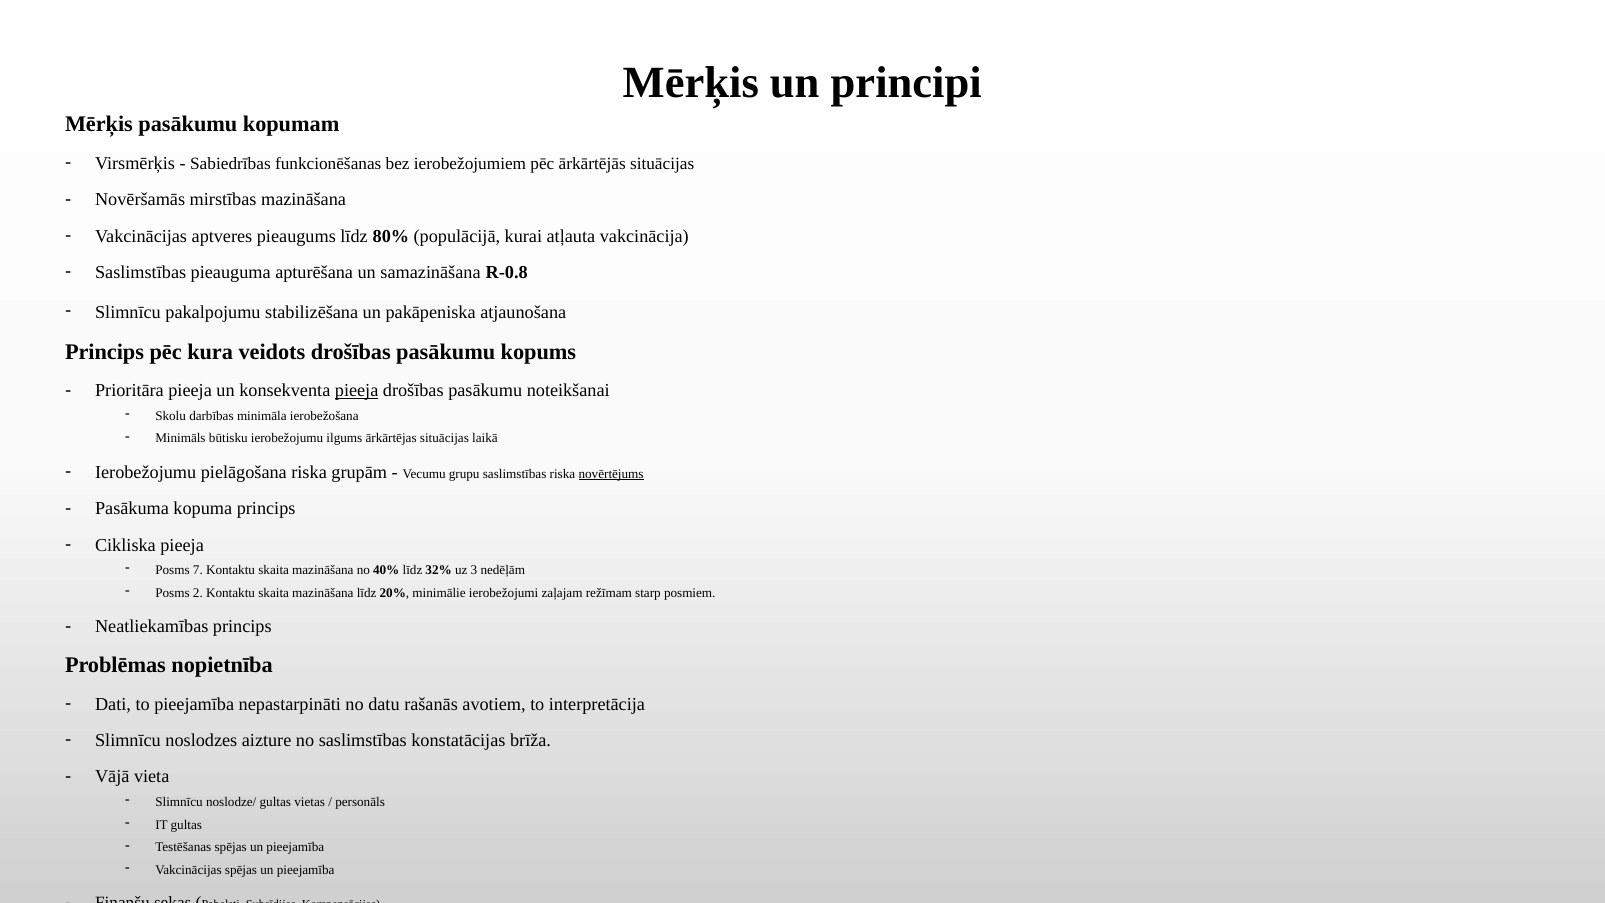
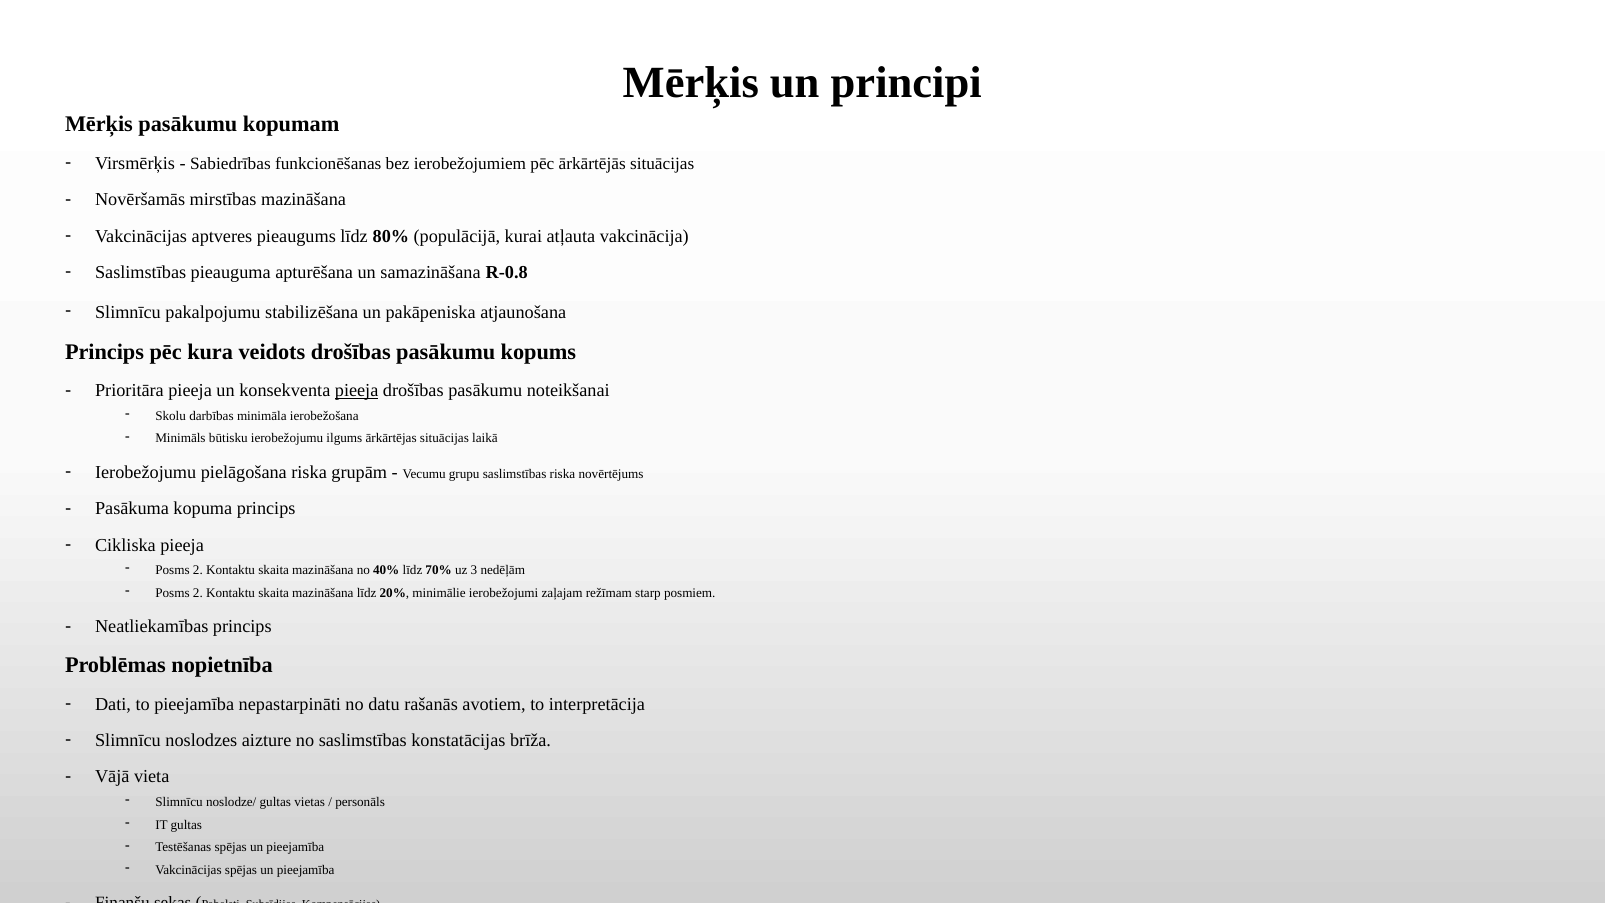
novērtējums underline: present -> none
7 at (198, 570): 7 -> 2
32%: 32% -> 70%
